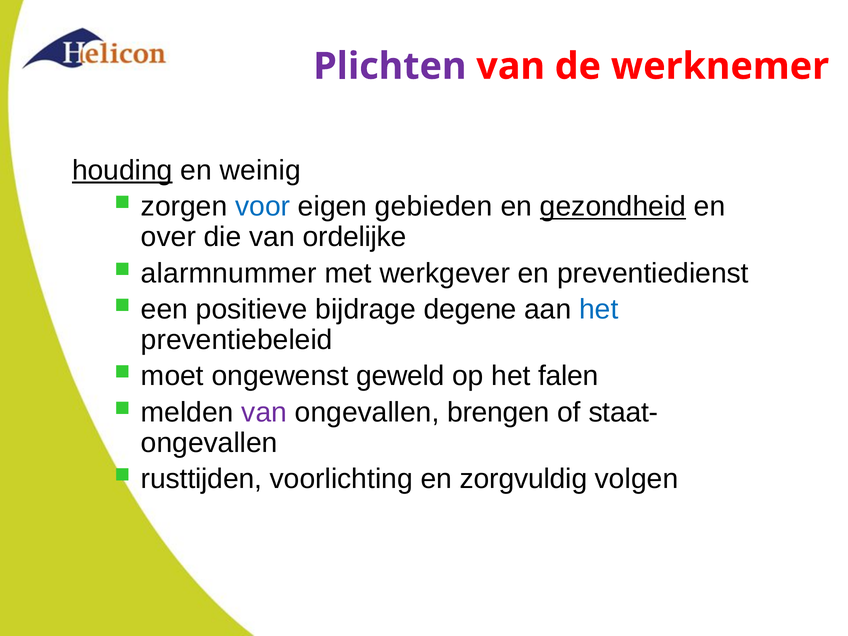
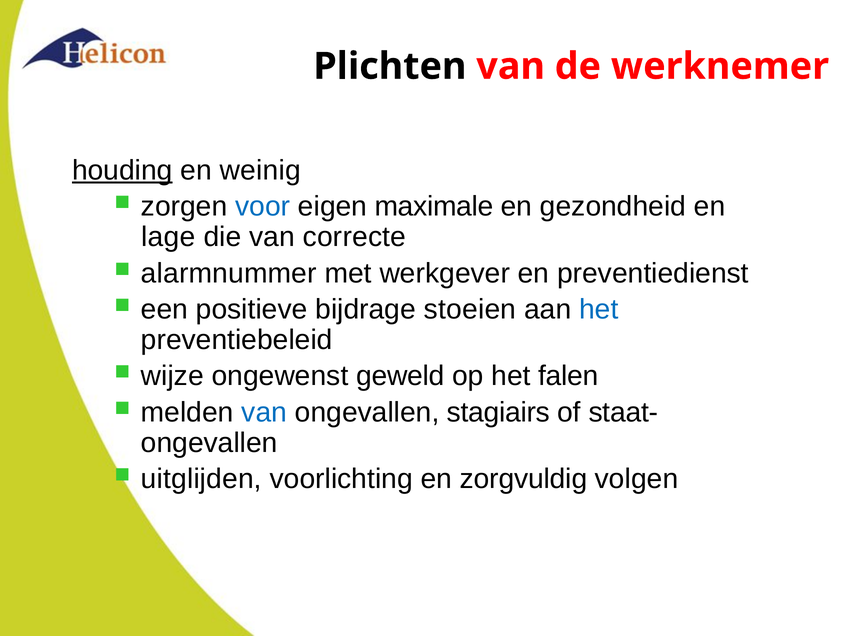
Plichten colour: purple -> black
gebieden: gebieden -> maximale
gezondheid underline: present -> none
over: over -> lage
ordelijke: ordelijke -> correcte
degene: degene -> stoeien
moet: moet -> wijze
van at (264, 412) colour: purple -> blue
brengen: brengen -> stagiairs
rusttijden: rusttijden -> uitglijden
